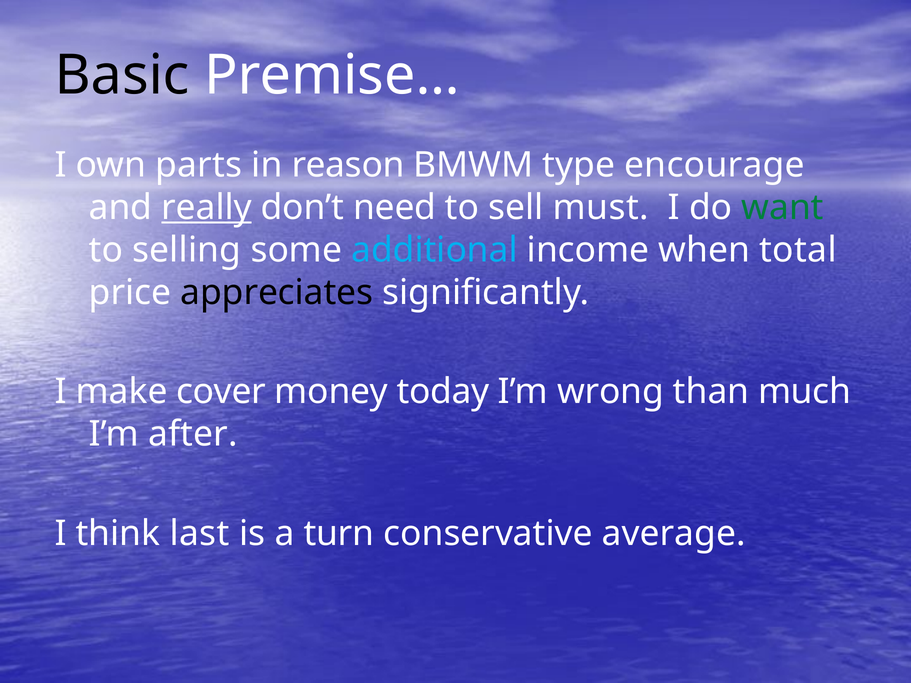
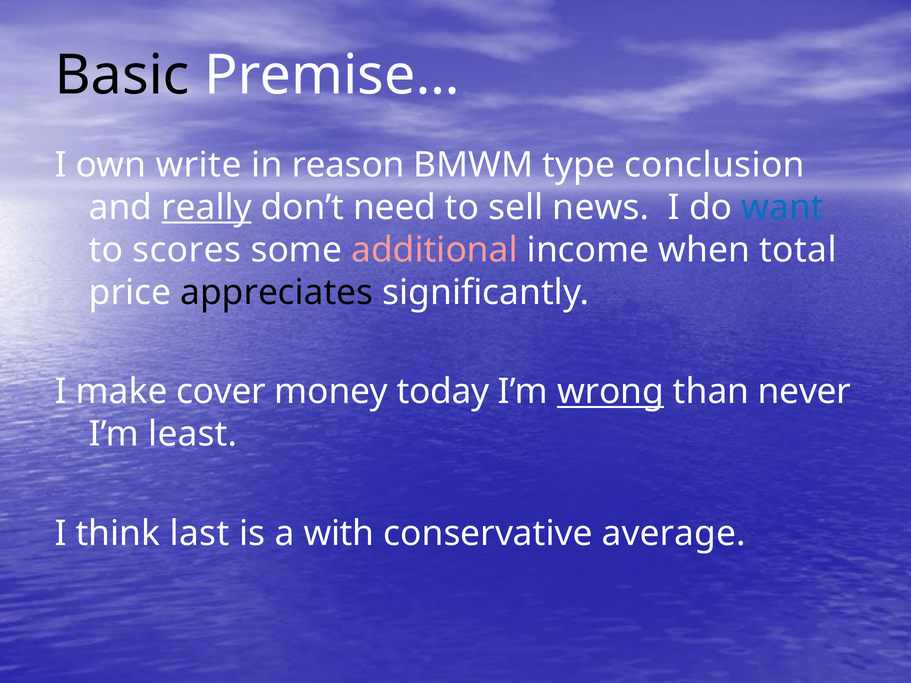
parts: parts -> write
encourage: encourage -> conclusion
must: must -> news
want colour: green -> blue
selling: selling -> scores
additional colour: light blue -> pink
wrong underline: none -> present
much: much -> never
after: after -> least
turn: turn -> with
